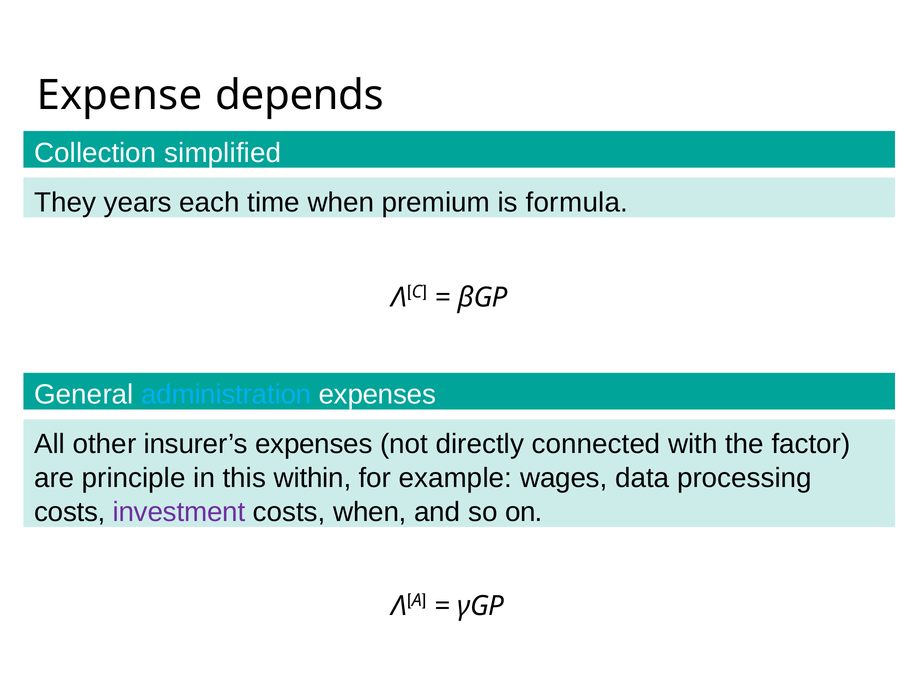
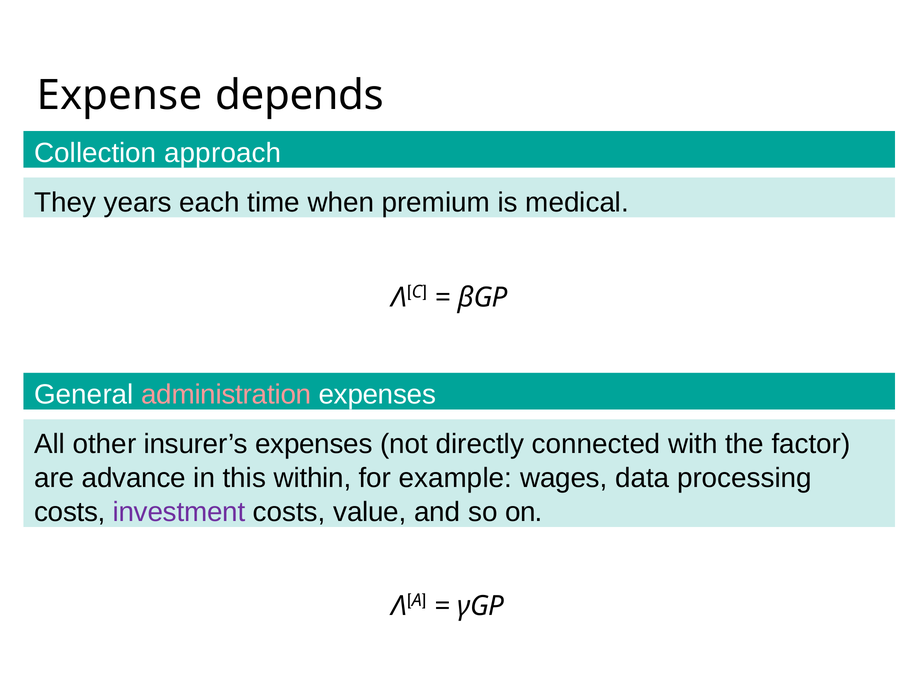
simplified: simplified -> approach
formula: formula -> medical
administration colour: light blue -> pink
principle: principle -> advance
costs when: when -> value
